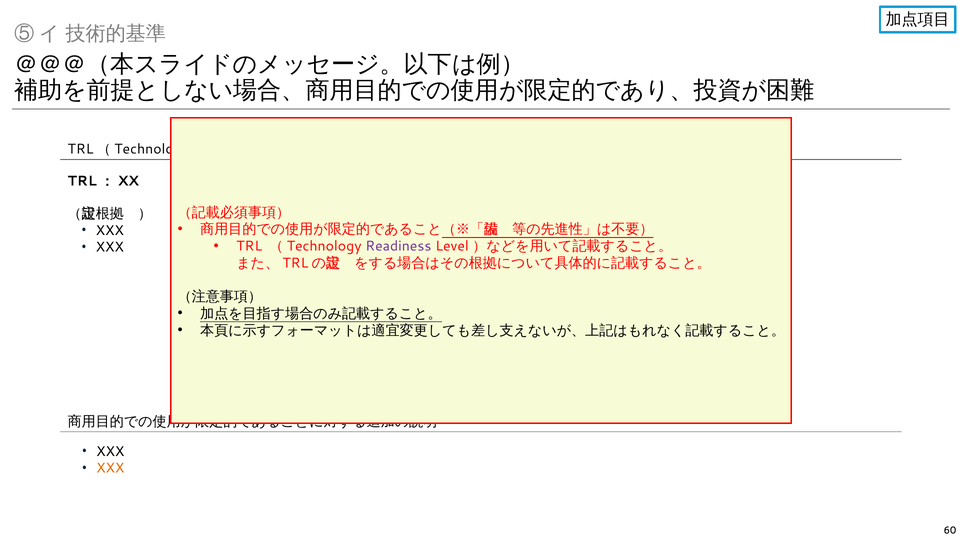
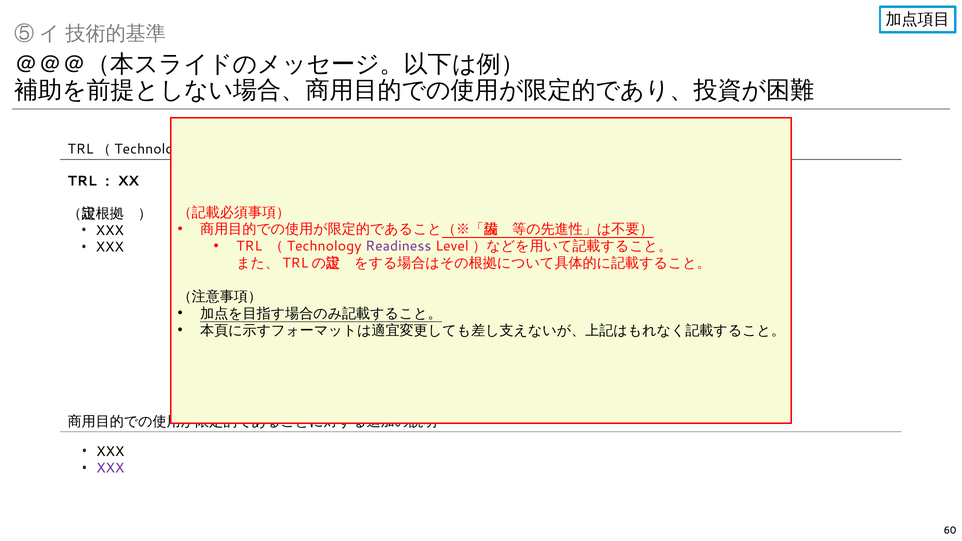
XXX at (110, 468) colour: orange -> purple
